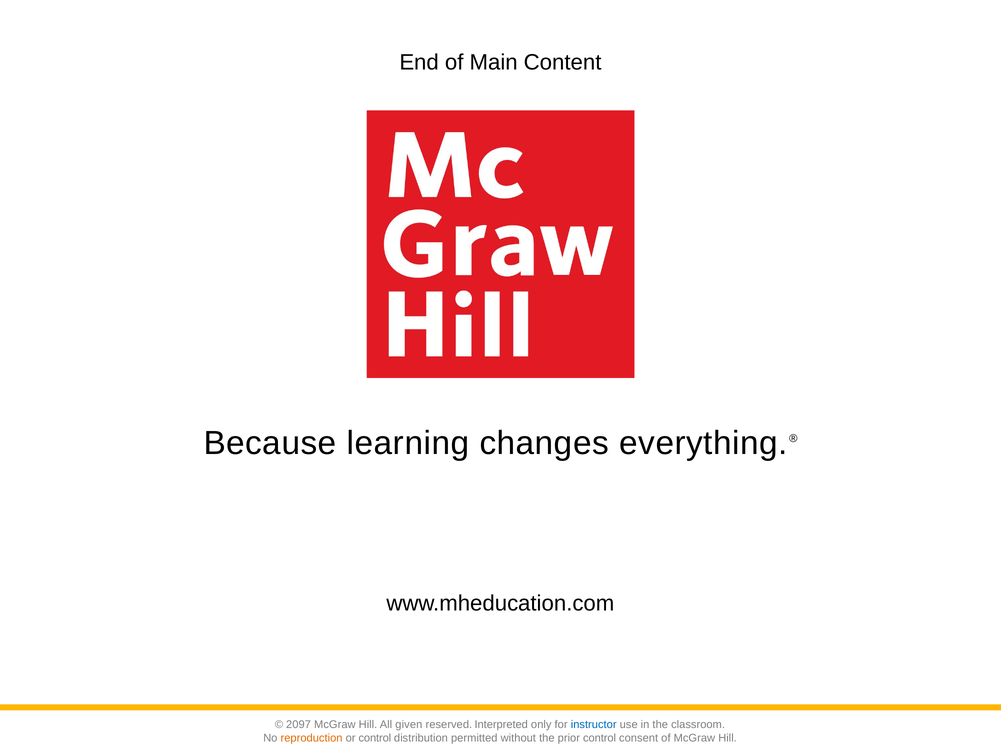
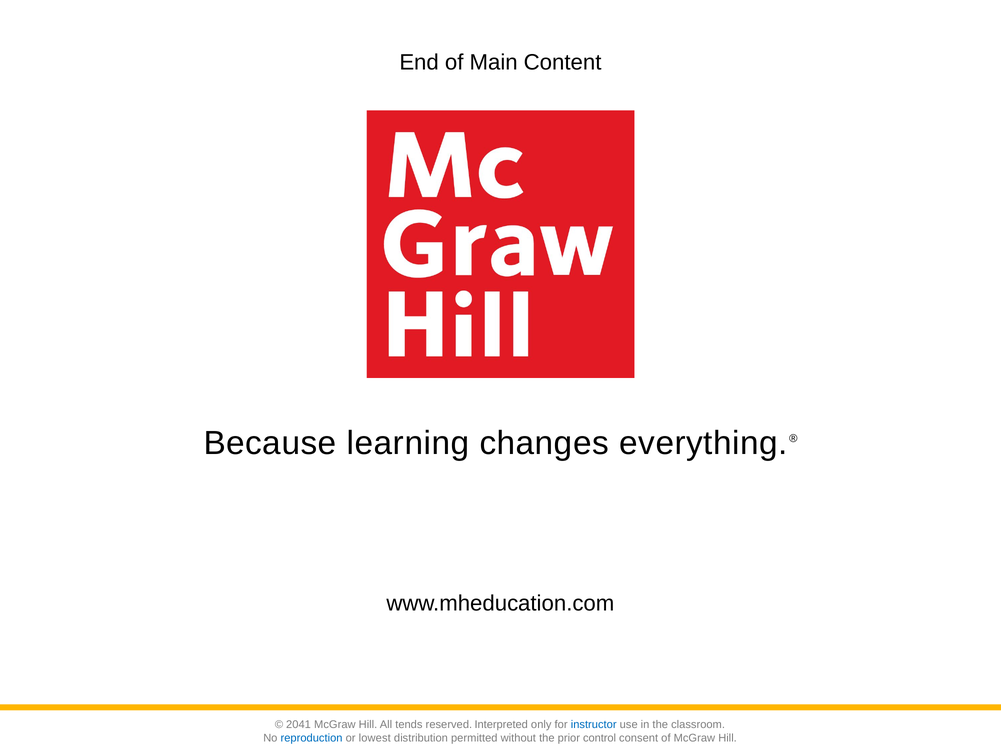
2097: 2097 -> 2041
given: given -> tends
reproduction colour: orange -> blue
or control: control -> lowest
